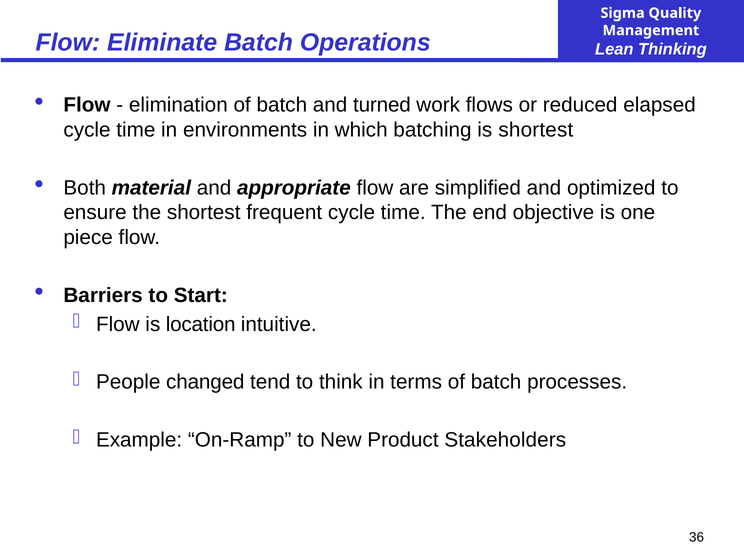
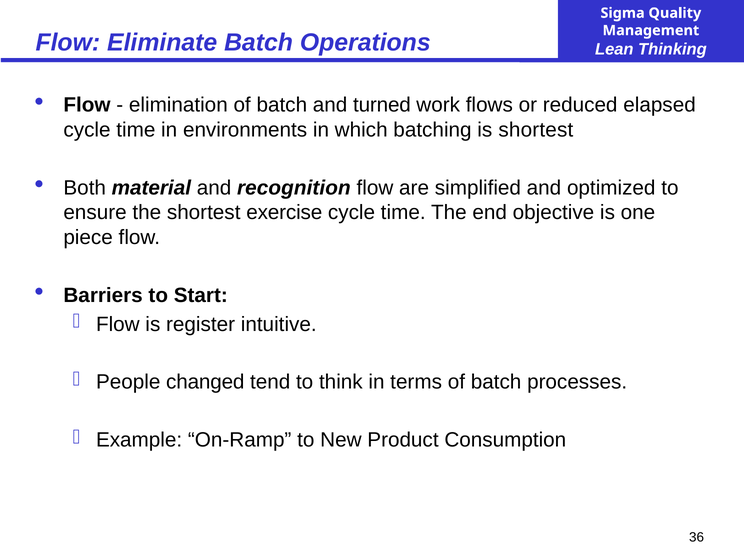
appropriate: appropriate -> recognition
frequent: frequent -> exercise
location: location -> register
Stakeholders: Stakeholders -> Consumption
